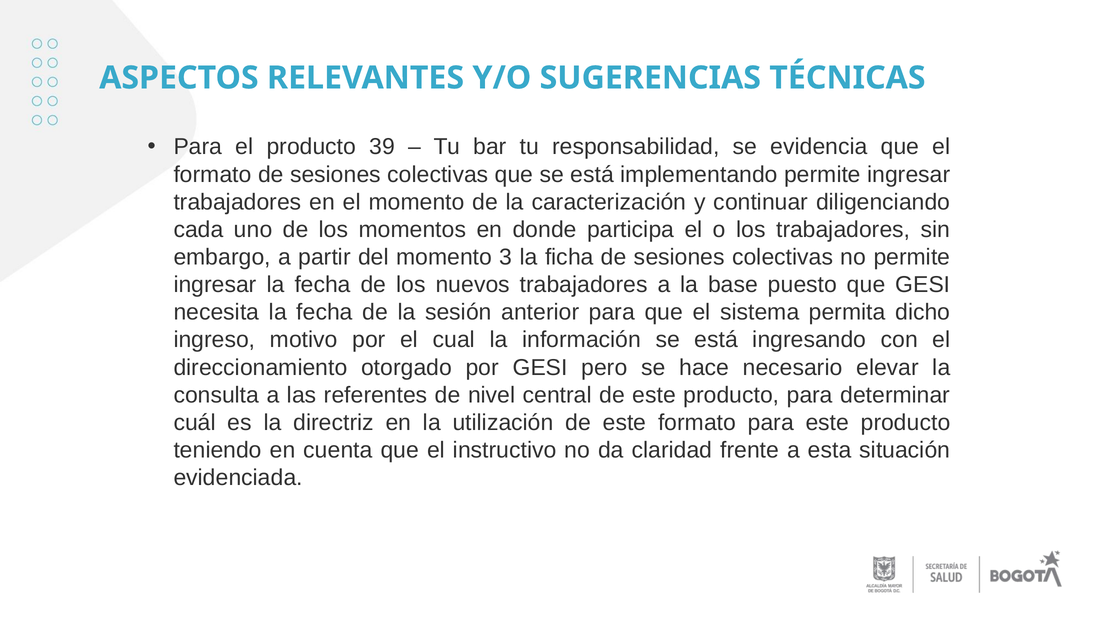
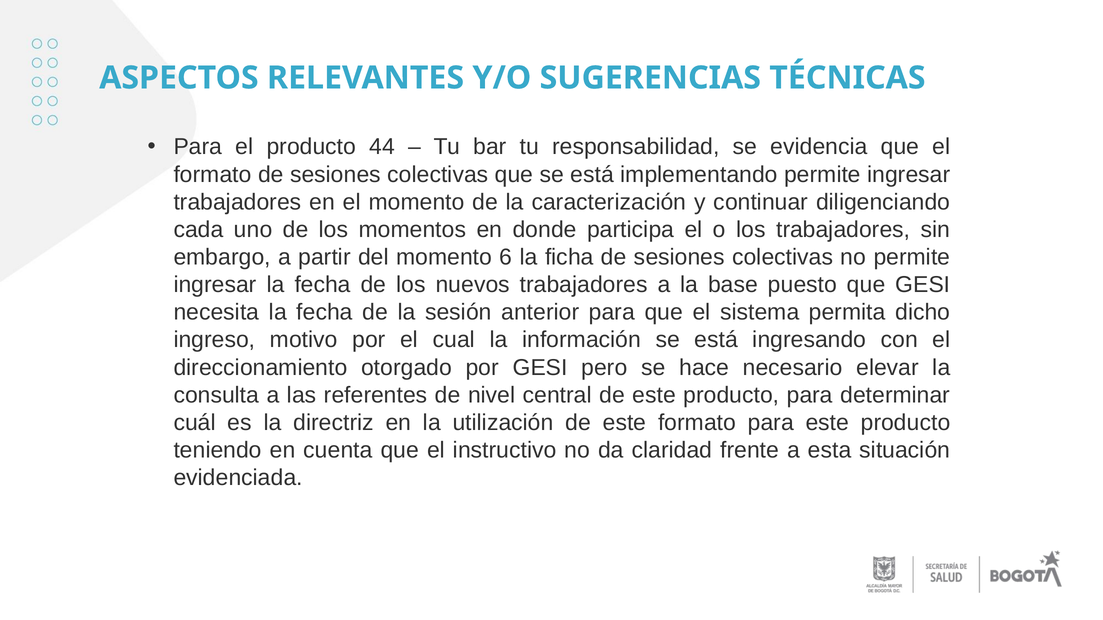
39: 39 -> 44
3: 3 -> 6
